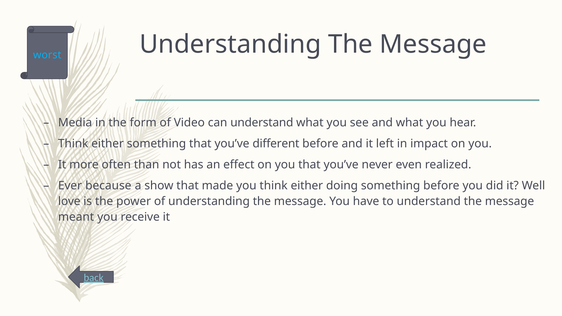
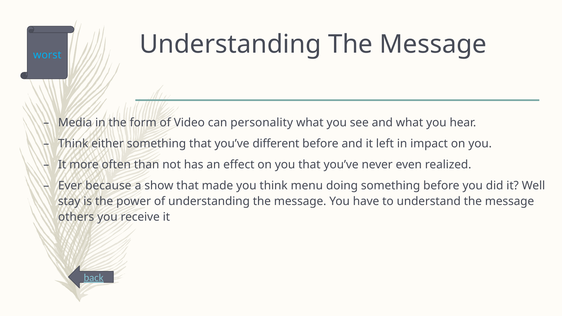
can understand: understand -> personality
you think either: either -> menu
love: love -> stay
meant: meant -> others
